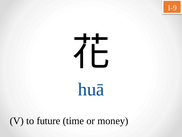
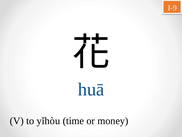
future: future -> yǐhòu
